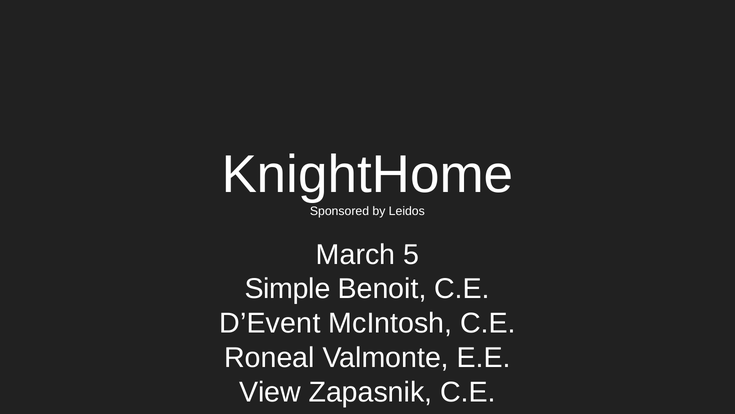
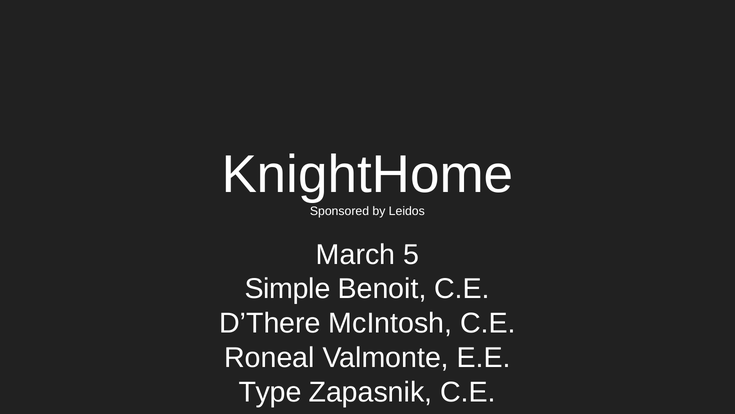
D’Event: D’Event -> D’There
View: View -> Type
